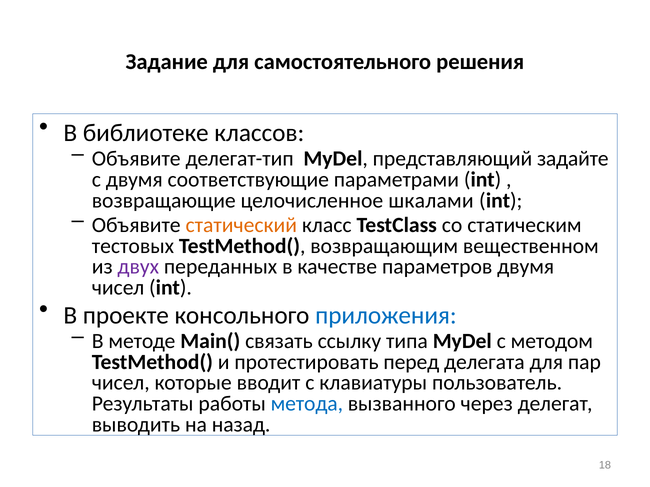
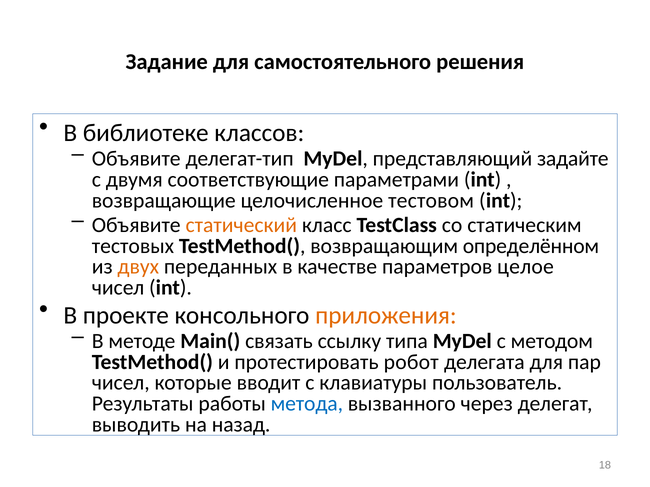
шкалами: шкалами -> тестовом
вещественном: вещественном -> определённом
двух colour: purple -> orange
параметров двумя: двумя -> целое
приложения colour: blue -> orange
перед: перед -> робот
